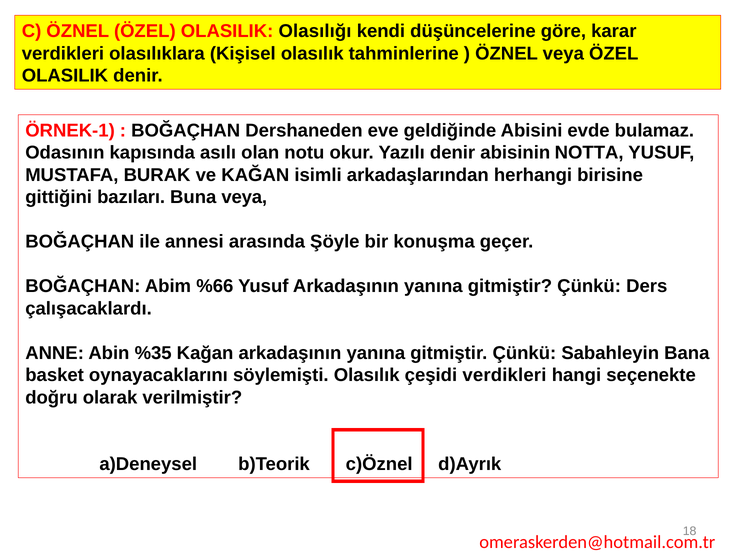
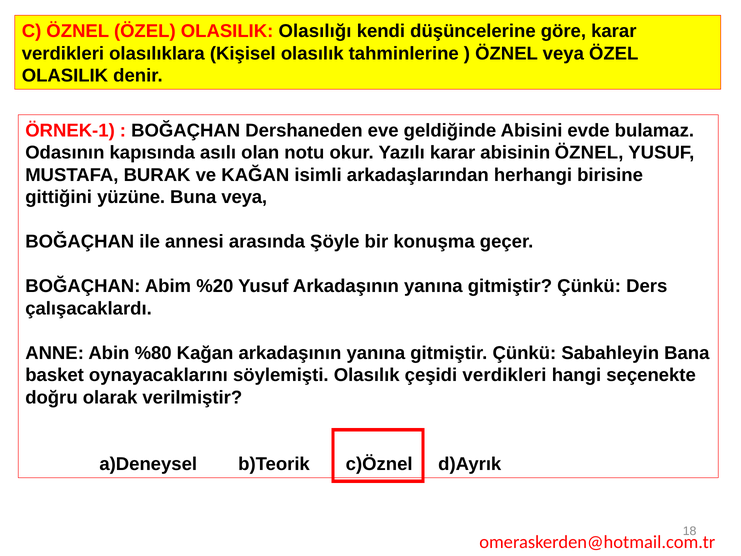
Yazılı denir: denir -> karar
abisinin NOTTA: NOTTA -> ÖZNEL
bazıları: bazıları -> yüzüne
%66: %66 -> %20
%35: %35 -> %80
